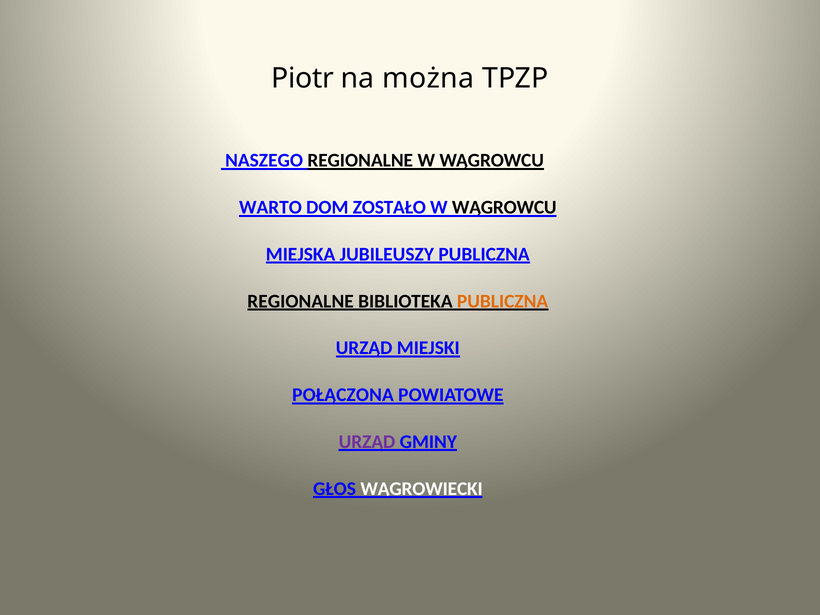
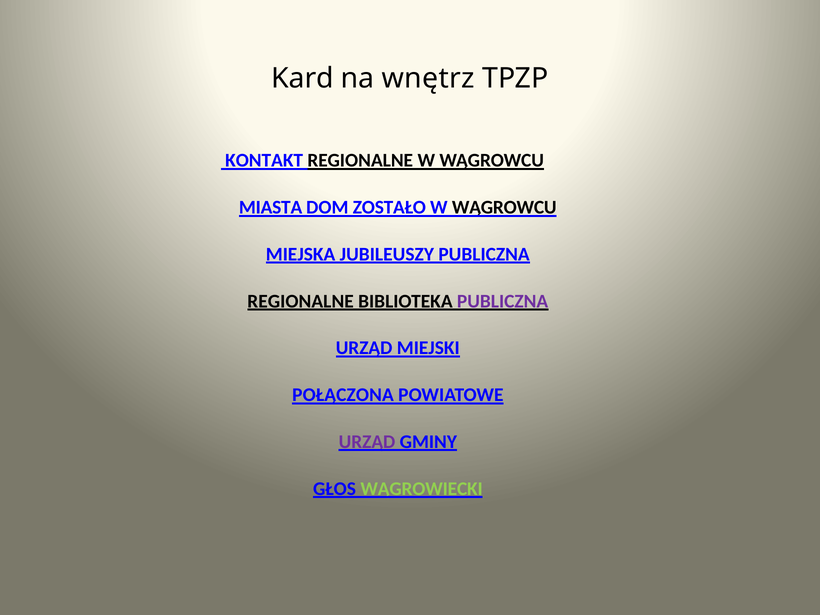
Piotr: Piotr -> Kard
można: można -> wnętrz
NASZEGO: NASZEGO -> KONTAKT
WARTO: WARTO -> MIASTA
PUBLICZNA at (503, 301) colour: orange -> purple
WĄGROWIECKI colour: white -> light green
